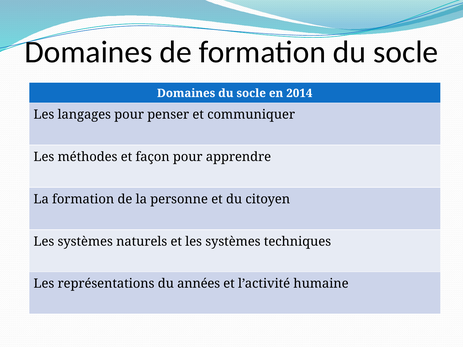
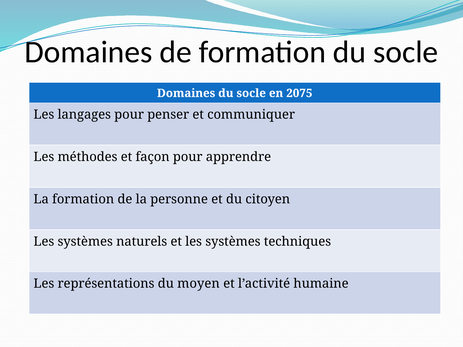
2014: 2014 -> 2075
années: années -> moyen
